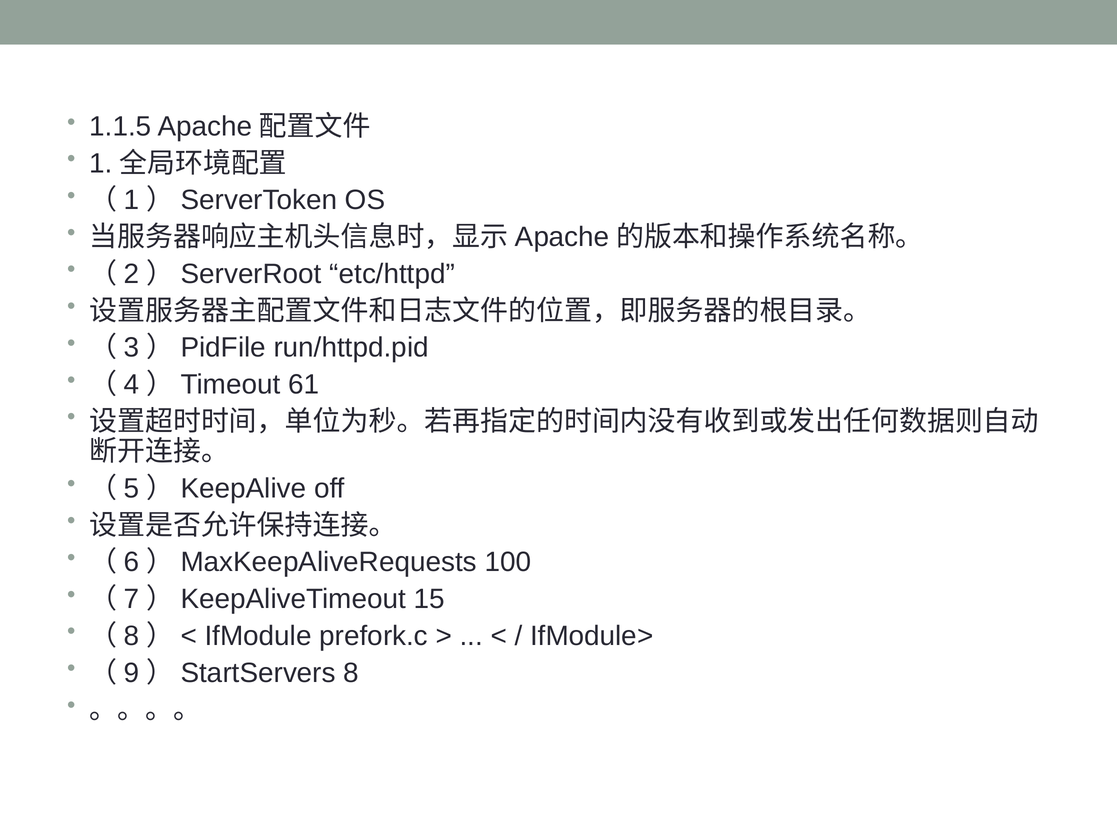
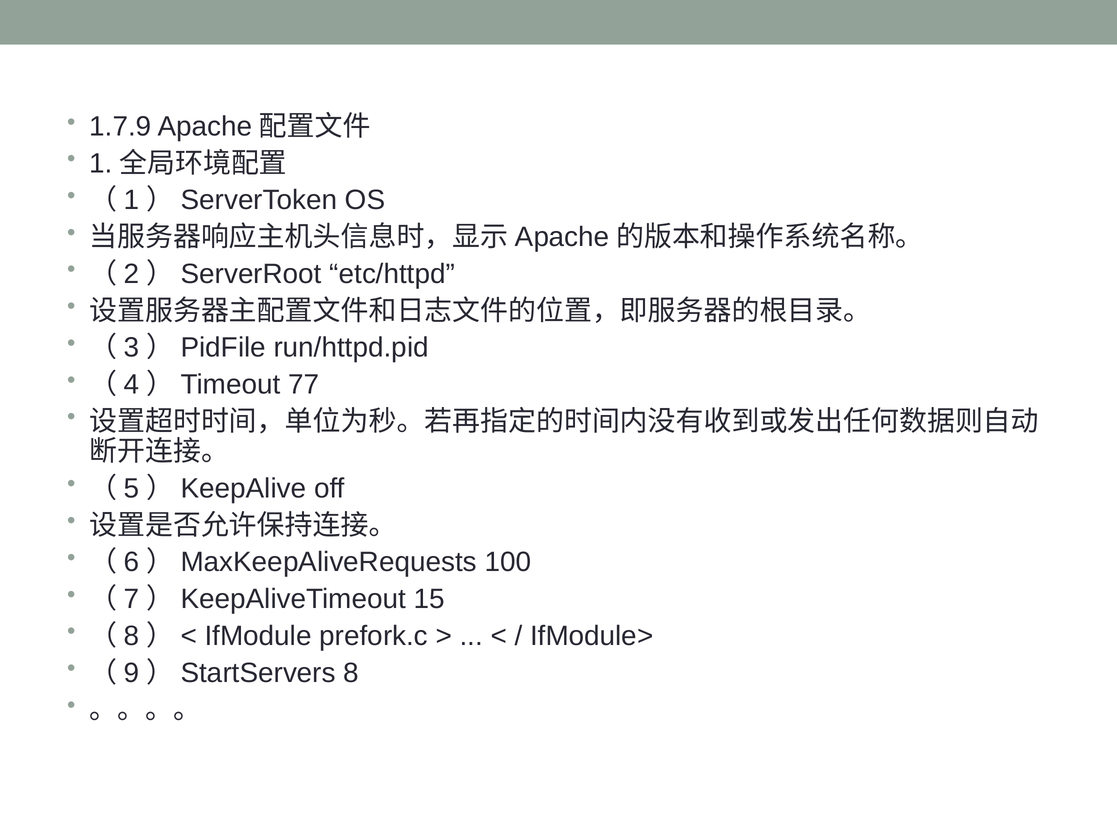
1.1.5: 1.1.5 -> 1.7.9
61: 61 -> 77
